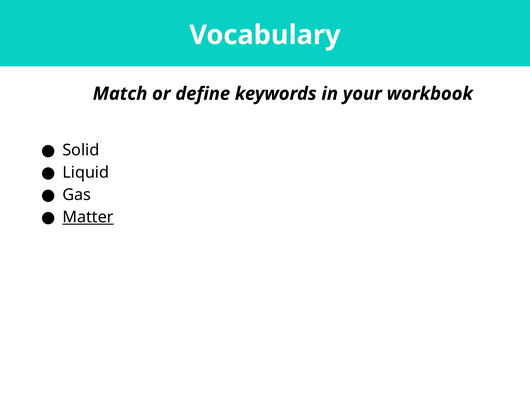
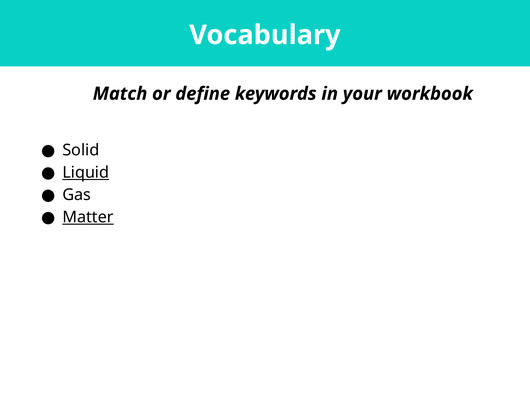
Liquid underline: none -> present
